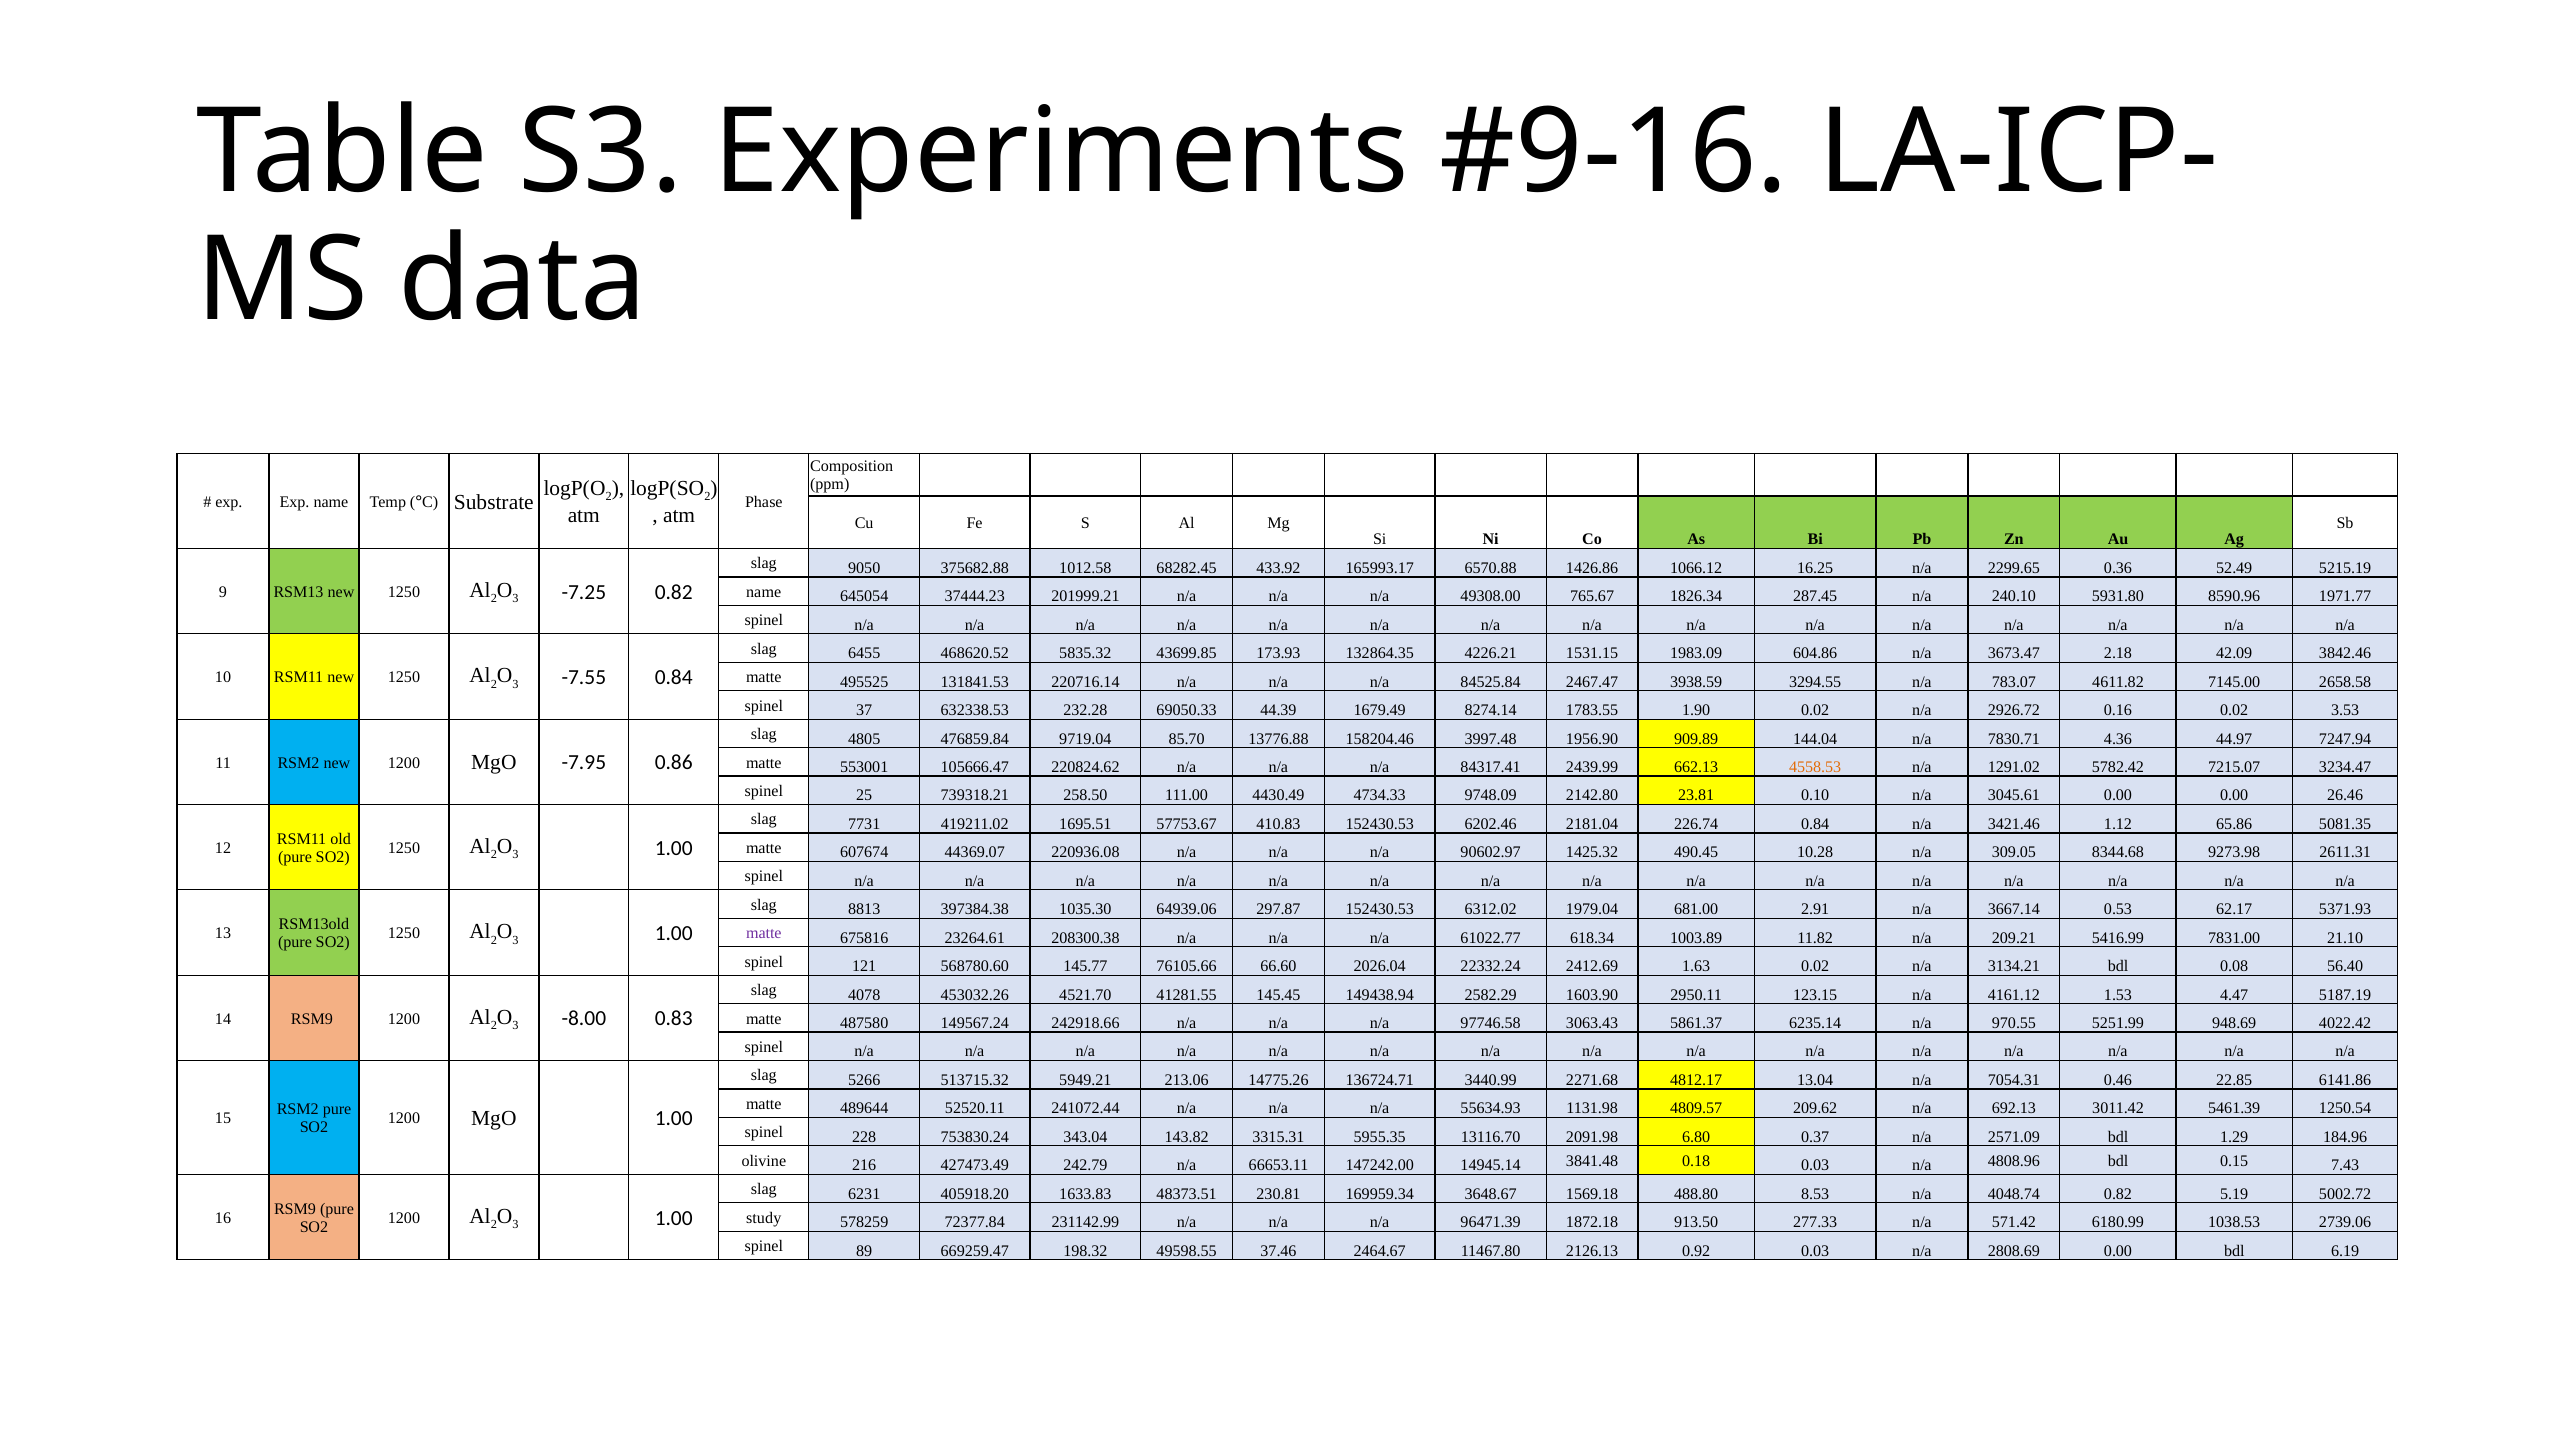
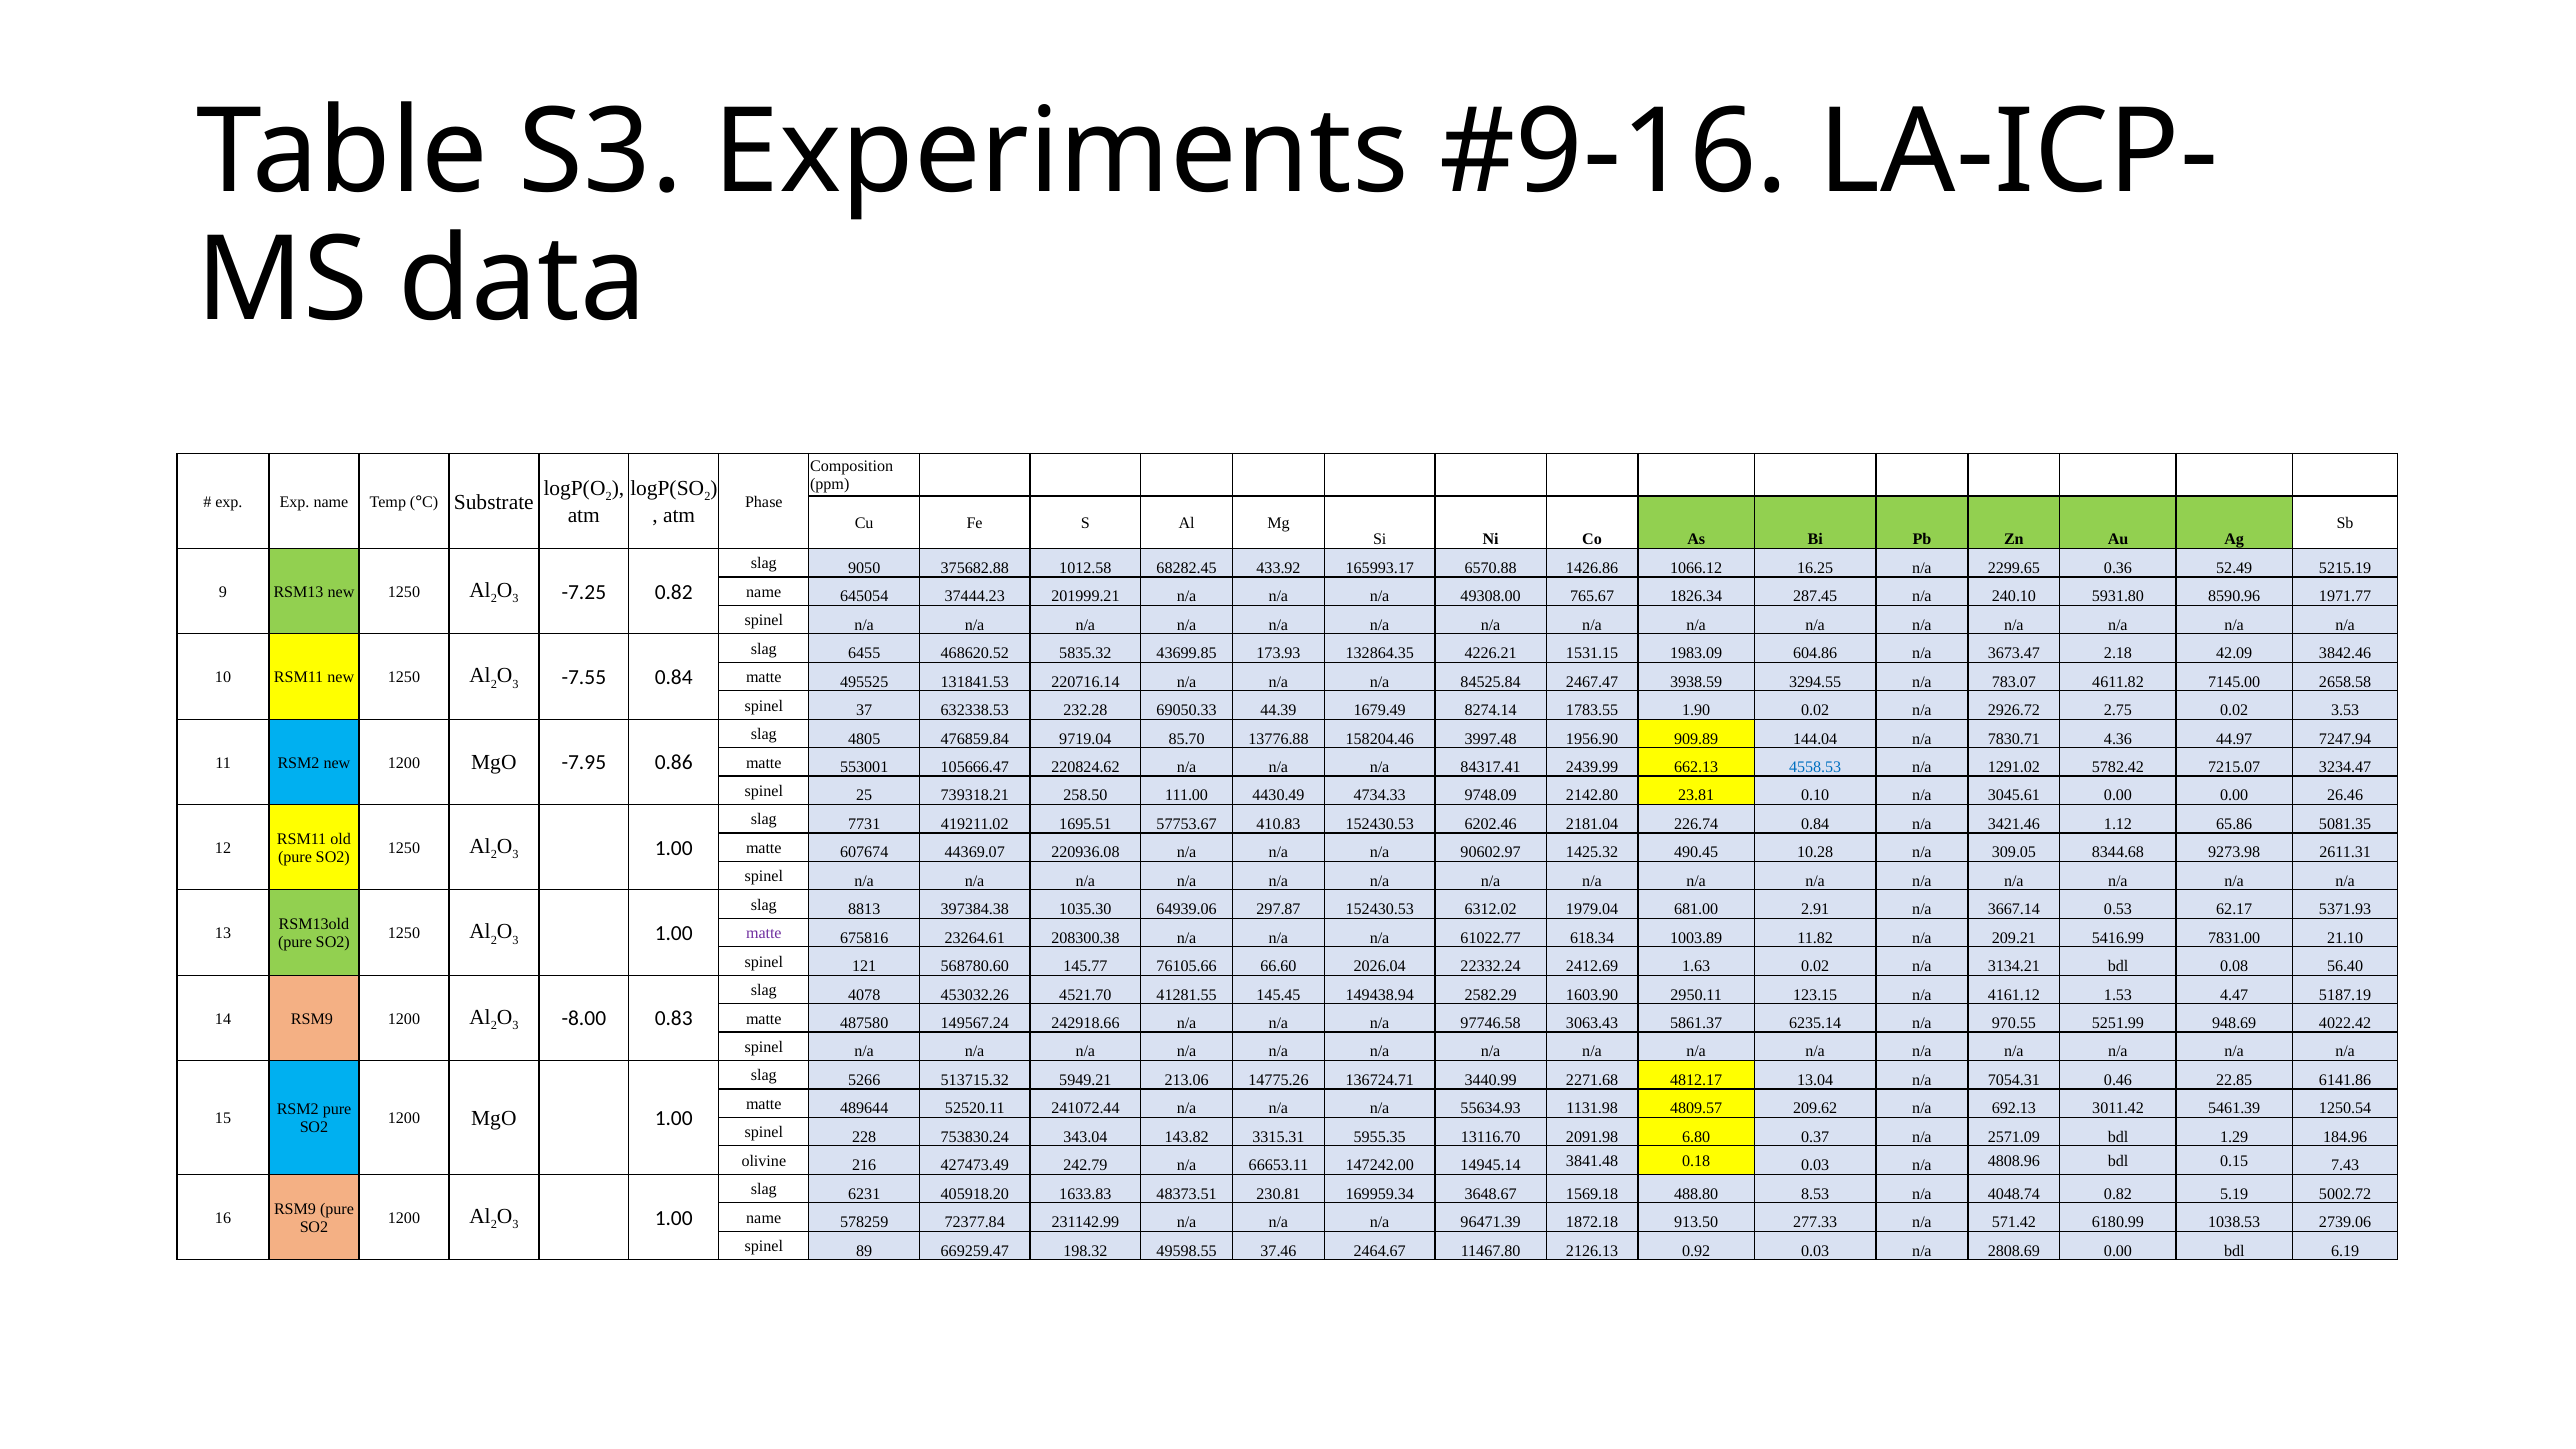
0.16: 0.16 -> 2.75
4558.53 colour: orange -> blue
study at (764, 1218): study -> name
